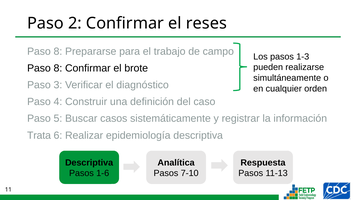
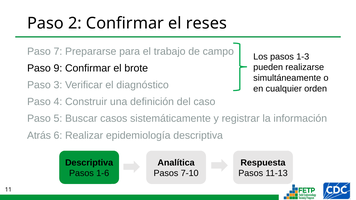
8 at (58, 51): 8 -> 7
8 at (58, 68): 8 -> 9
Trata: Trata -> Atrás
